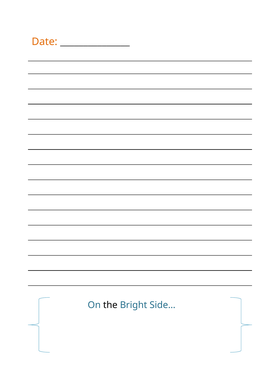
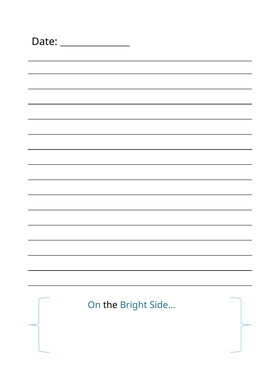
Date colour: orange -> black
